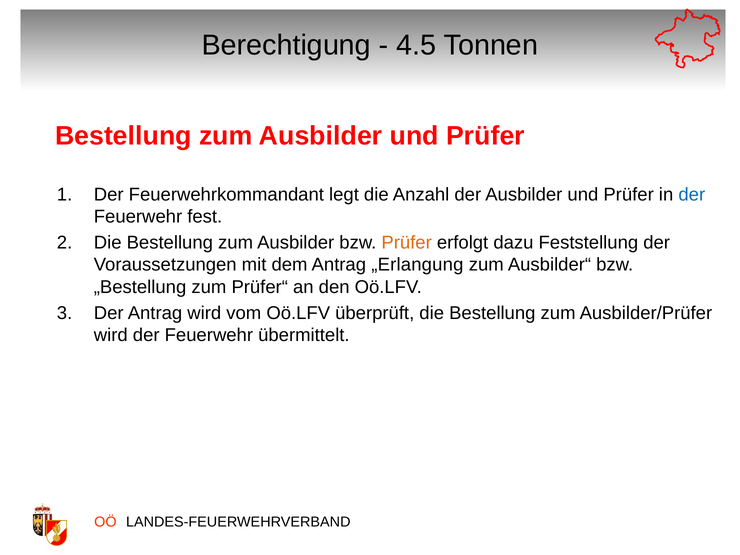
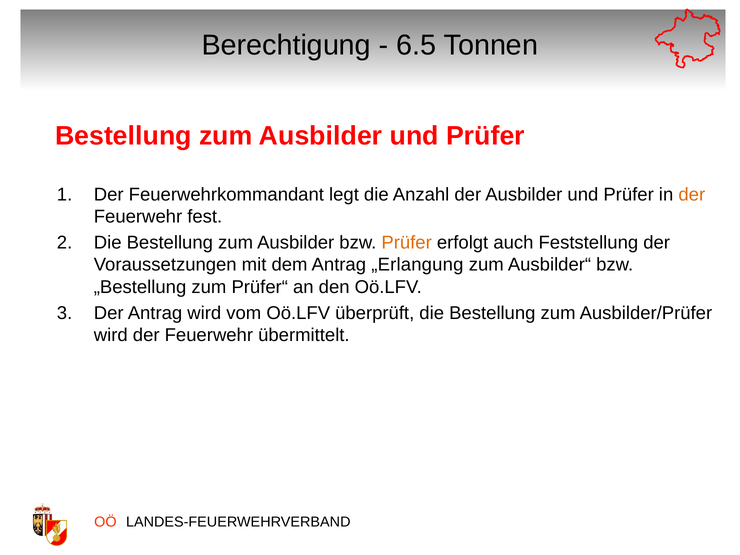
4.5: 4.5 -> 6.5
der at (692, 195) colour: blue -> orange
dazu: dazu -> auch
